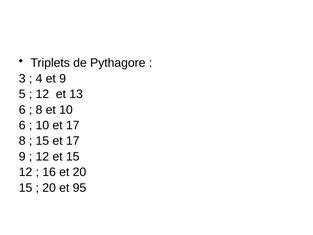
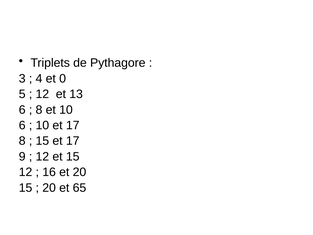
et 9: 9 -> 0
95: 95 -> 65
